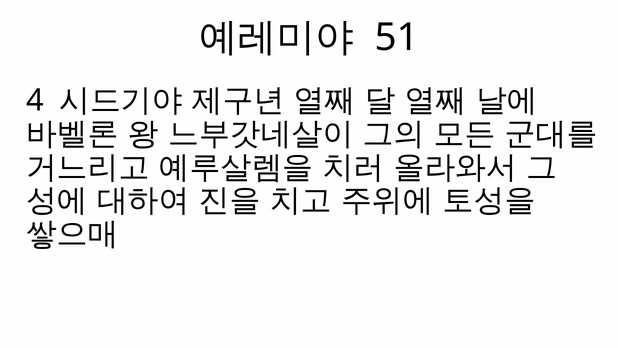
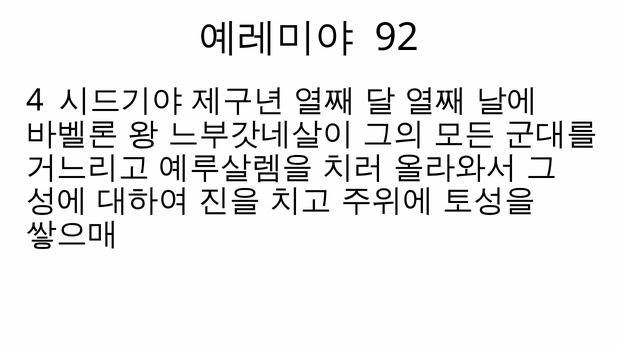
51: 51 -> 92
